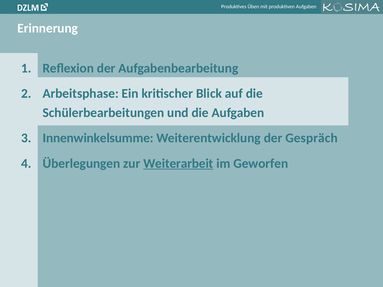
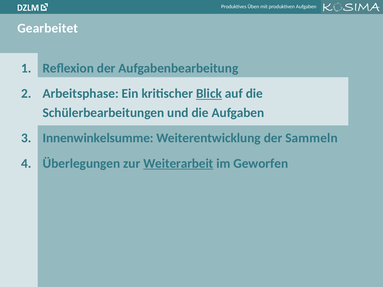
Erinnerung: Erinnerung -> Gearbeitet
Blick underline: none -> present
Gespräch: Gespräch -> Sammeln
